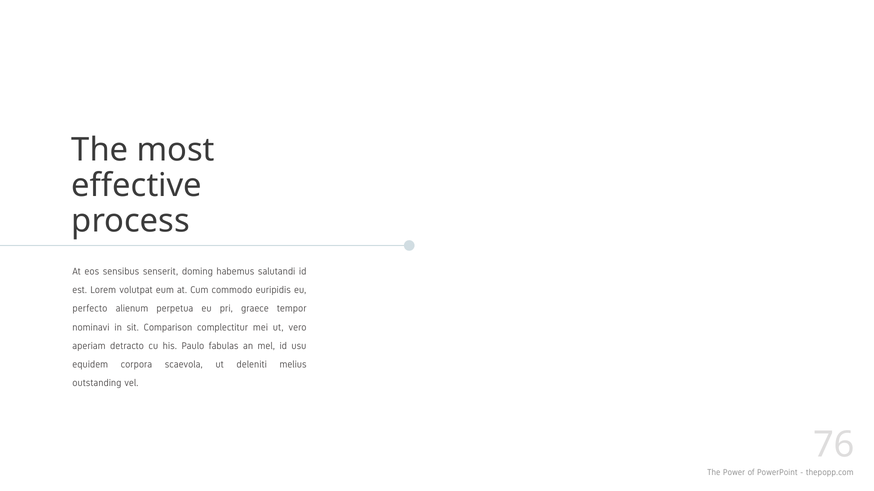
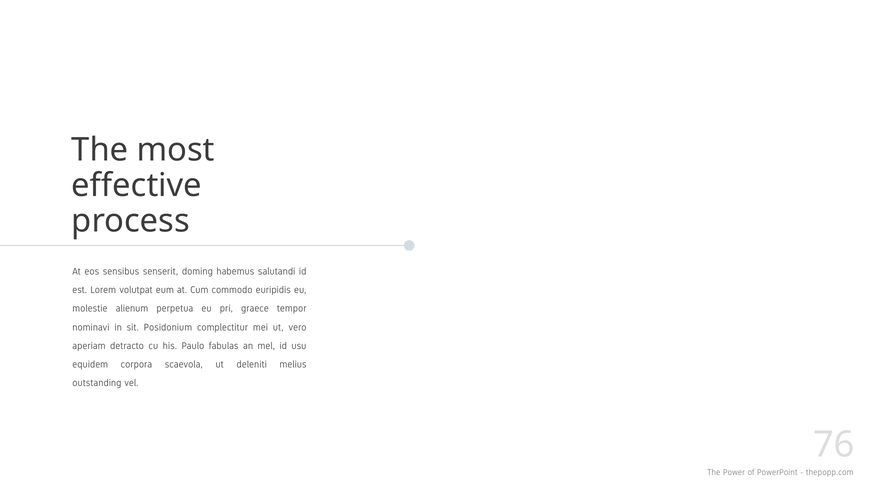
perfecto: perfecto -> molestie
Comparison: Comparison -> Posidonium
